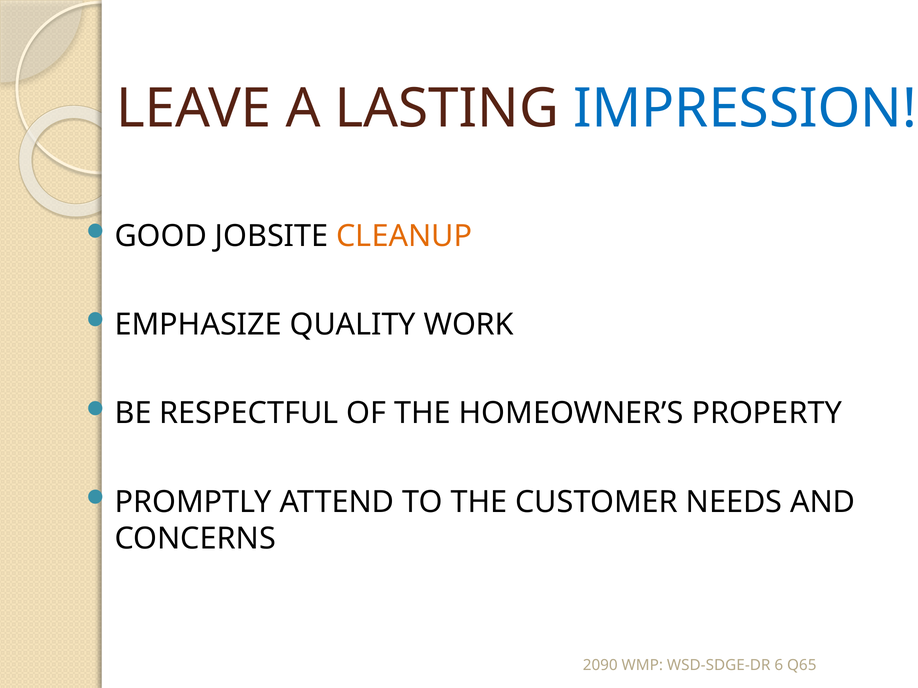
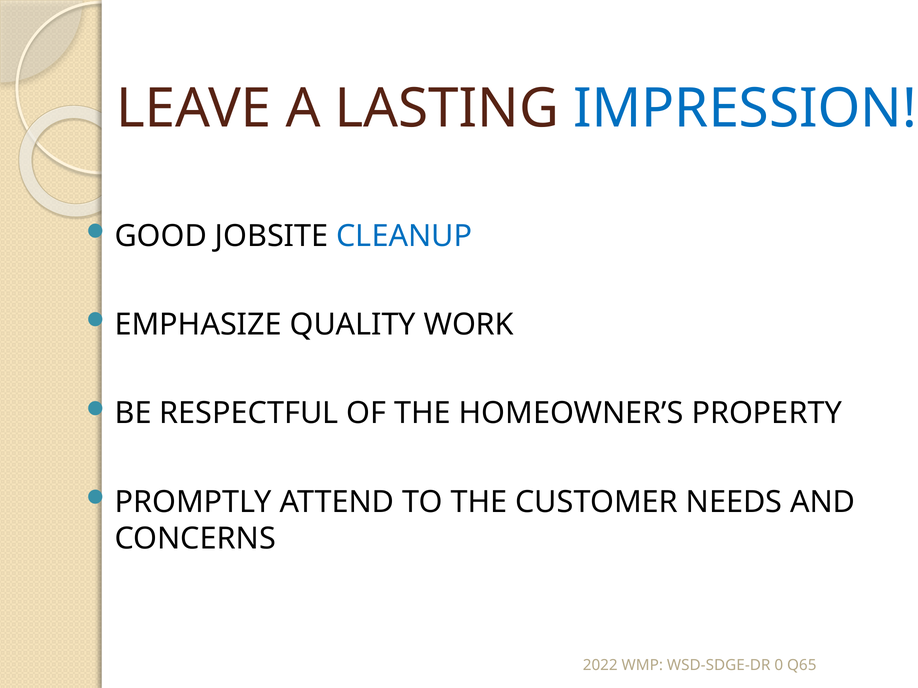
CLEANUP colour: orange -> blue
2090: 2090 -> 2022
6: 6 -> 0
